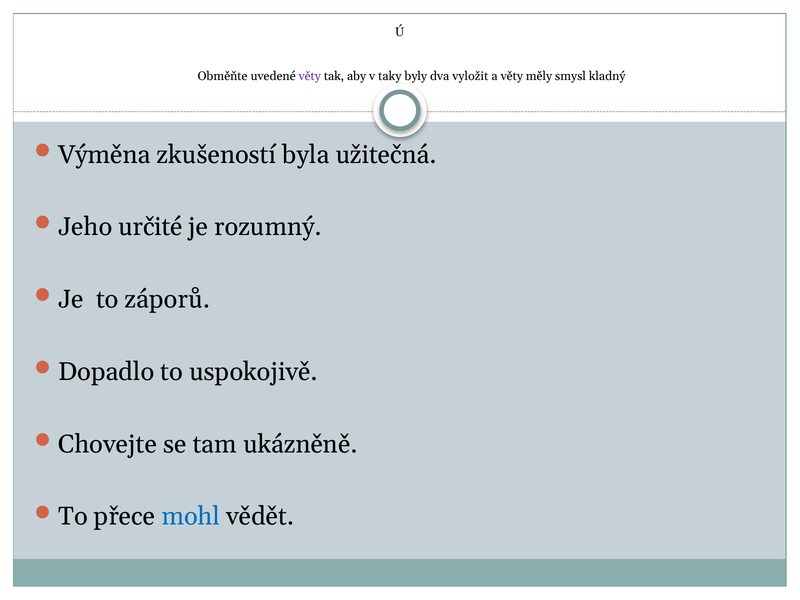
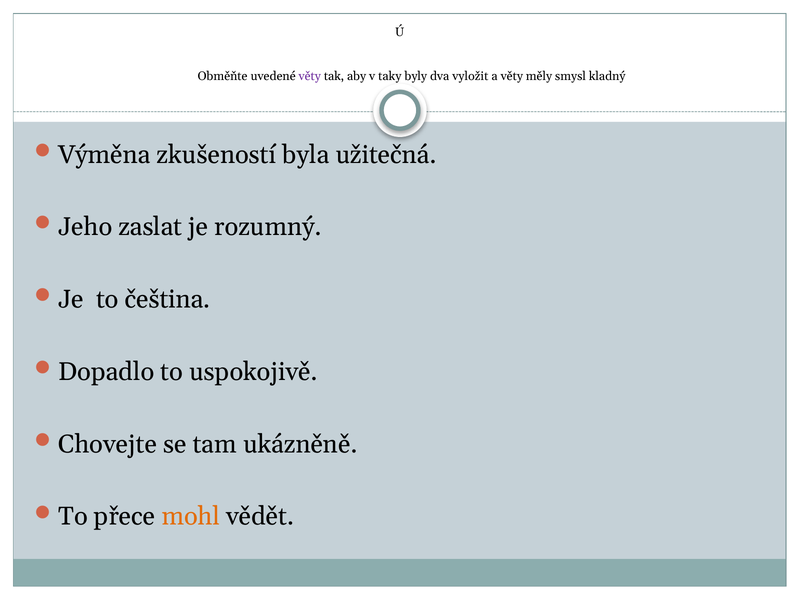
určité: určité -> zaslat
záporů: záporů -> čeština
mohl colour: blue -> orange
